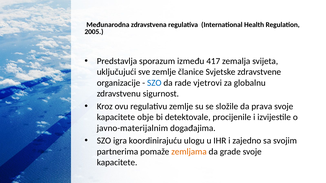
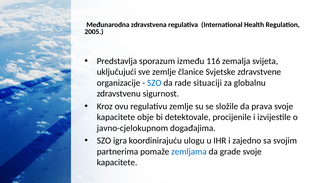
417: 417 -> 116
vjetrovi: vjetrovi -> situaciji
javno-materijalnim: javno-materijalnim -> javno-cjelokupnom
zemljama colour: orange -> blue
